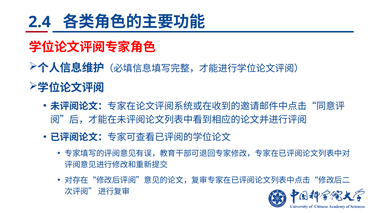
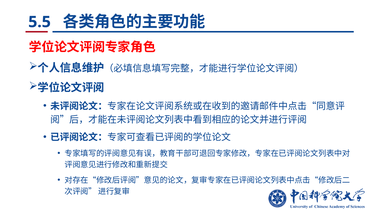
2.4: 2.4 -> 5.5
